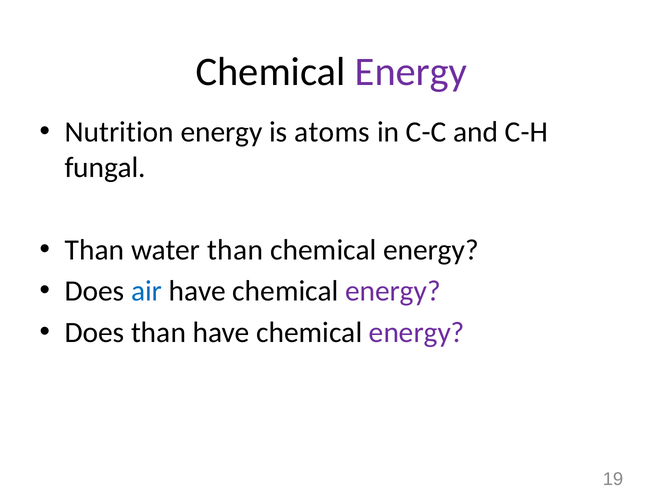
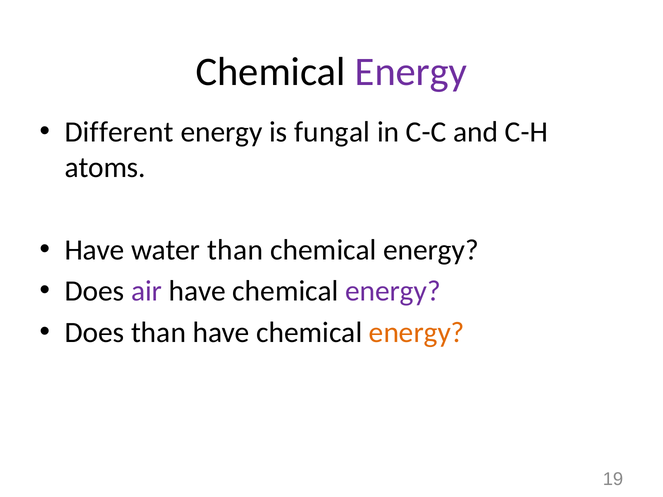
Nutrition: Nutrition -> Different
atoms: atoms -> fungal
fungal: fungal -> atoms
Than at (95, 250): Than -> Have
air colour: blue -> purple
energy at (417, 333) colour: purple -> orange
